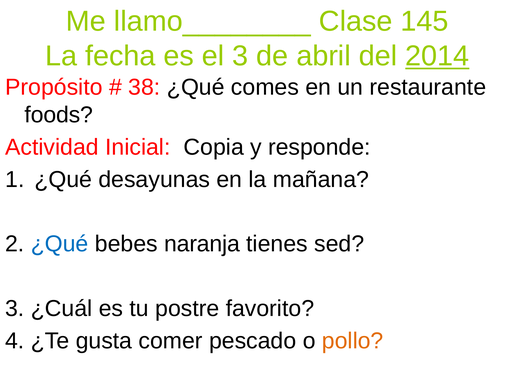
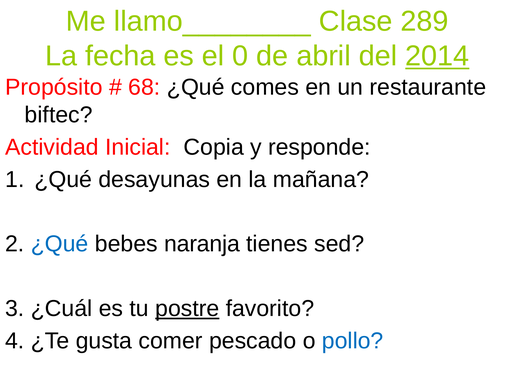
145: 145 -> 289
el 3: 3 -> 0
38: 38 -> 68
foods: foods -> biftec
postre underline: none -> present
pollo colour: orange -> blue
